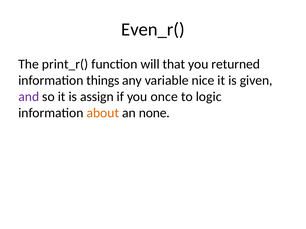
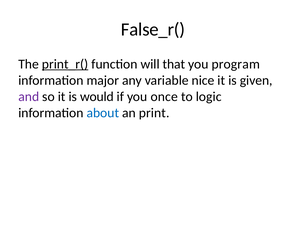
Even_r(: Even_r( -> False_r(
print_r( underline: none -> present
returned: returned -> program
things: things -> major
assign: assign -> would
about colour: orange -> blue
none: none -> print
